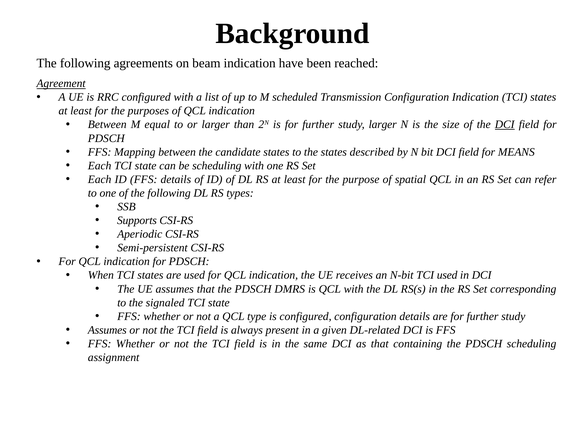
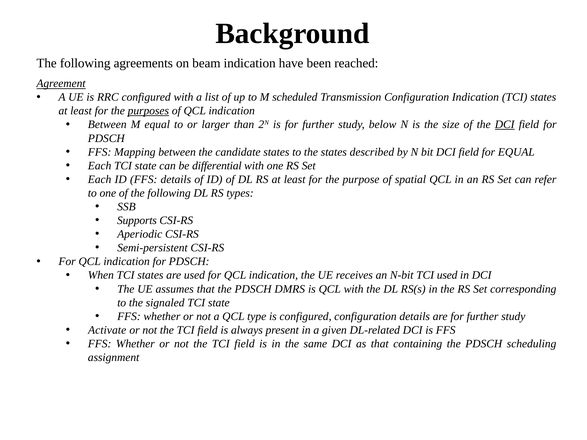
purposes underline: none -> present
study larger: larger -> below
for MEANS: MEANS -> EQUAL
be scheduling: scheduling -> differential
Assumes at (107, 330): Assumes -> Activate
